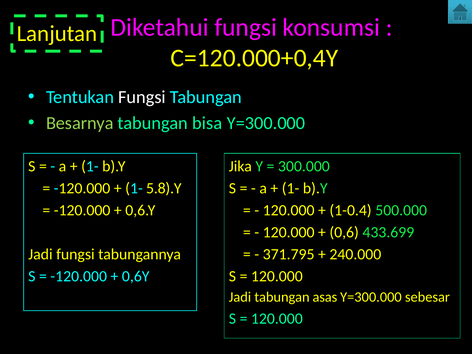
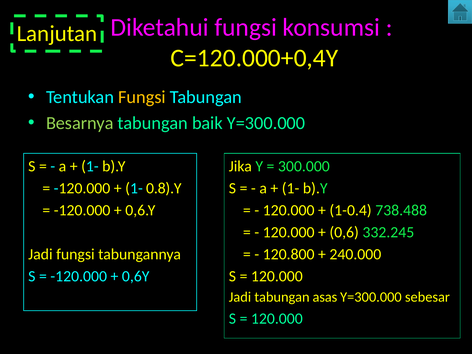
Fungsi at (142, 97) colour: white -> yellow
bisa: bisa -> baik
5.8).Y: 5.8).Y -> 0.8).Y
500.000: 500.000 -> 738.488
433.699: 433.699 -> 332.245
371.795: 371.795 -> 120.800
